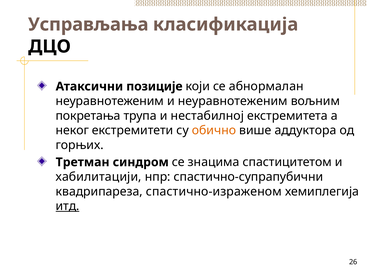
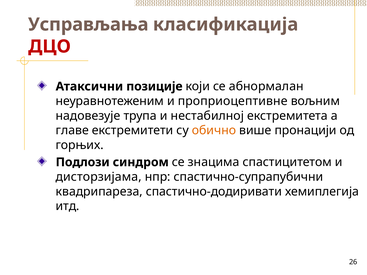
ДЦО colour: black -> red
и неуравнотеженим: неуравнотеженим -> проприоцептивне
покретања: покретања -> надовезује
неког: неког -> главе
аддуктора: аддуктора -> пронацији
Третман: Третман -> Подлози
хабилитацији: хабилитацији -> дисторзијама
спастично-израженом: спастично-израженом -> спастично-додиривати
итд underline: present -> none
